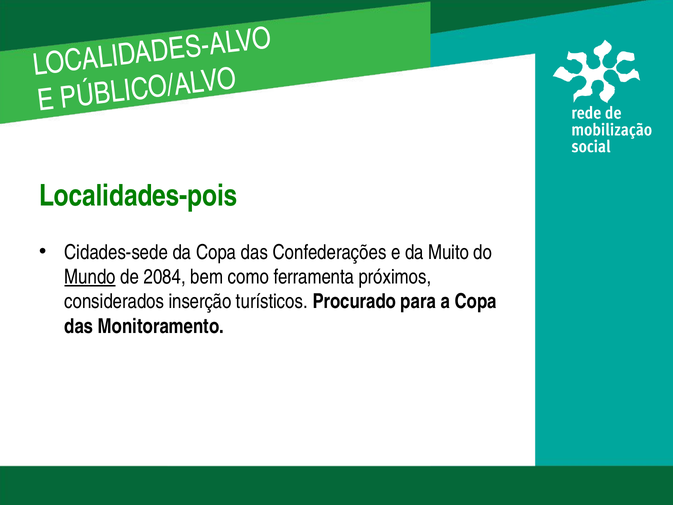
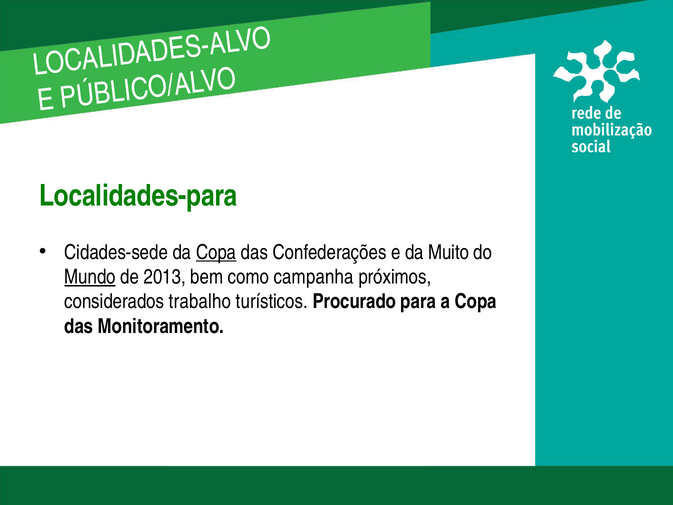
Localidades-pois: Localidades-pois -> Localidades-para
Copa at (216, 252) underline: none -> present
2084: 2084 -> 2013
ferramenta: ferramenta -> campanha
inserção: inserção -> trabalho
